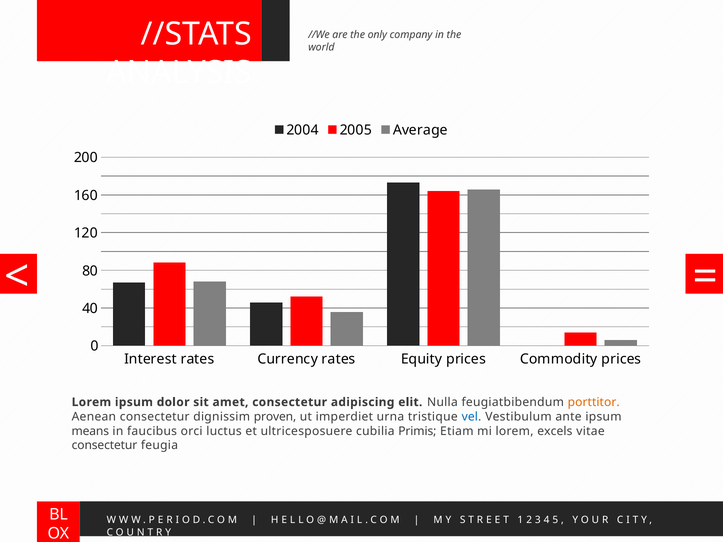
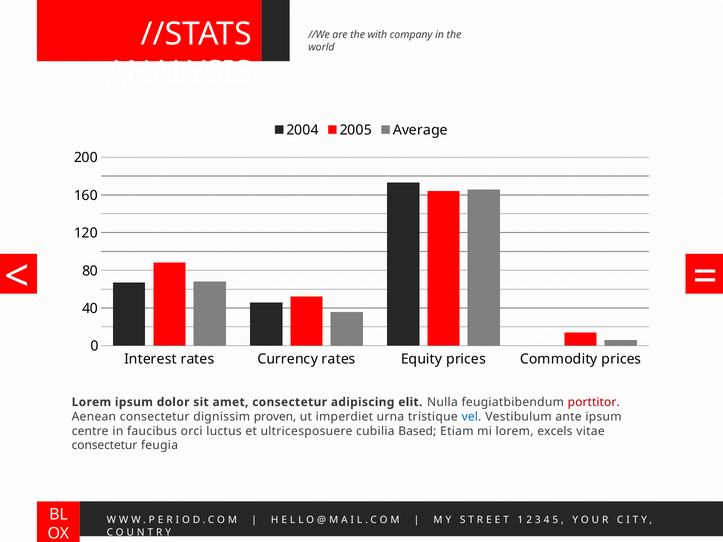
only: only -> with
porttitor colour: orange -> red
means: means -> centre
Primis: Primis -> Based
